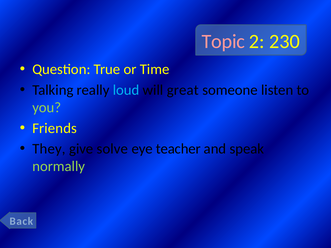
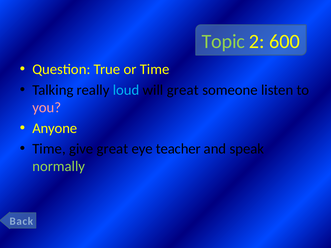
Topic colour: pink -> light green
230: 230 -> 600
you colour: light green -> pink
Friends: Friends -> Anyone
They at (49, 149): They -> Time
give solve: solve -> great
